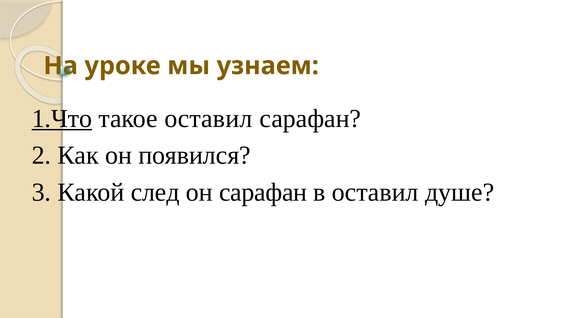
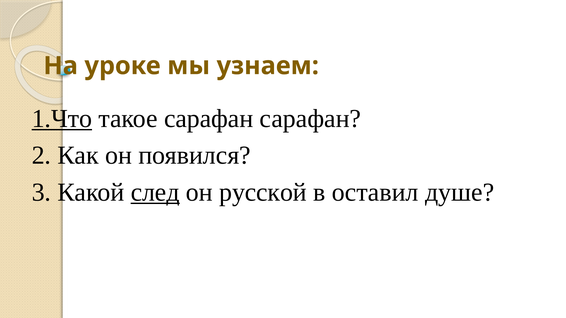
такое оставил: оставил -> сарафан
след underline: none -> present
он сарафан: сарафан -> русской
